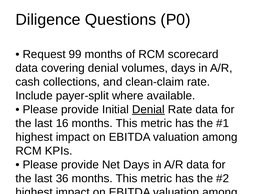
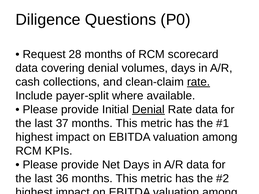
99: 99 -> 28
rate at (199, 82) underline: none -> present
16: 16 -> 37
